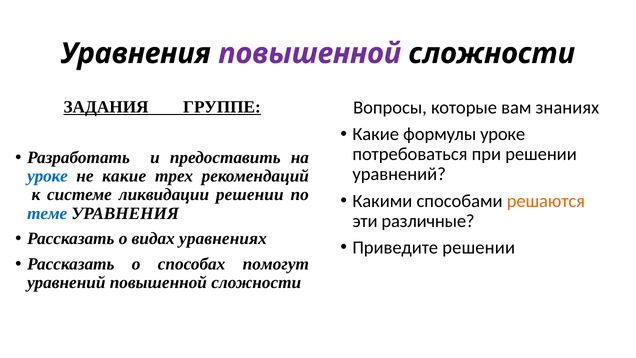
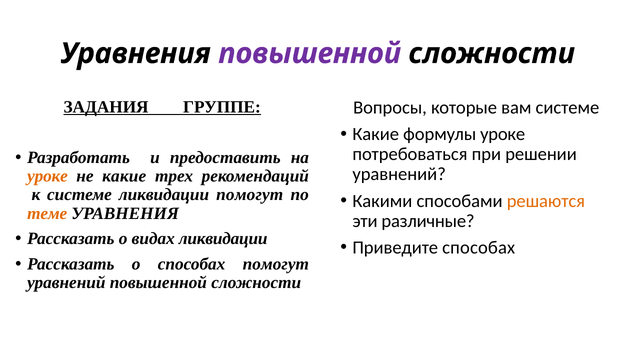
вам знаниях: знаниях -> системе
уроке at (48, 176) colour: blue -> orange
ликвидации решении: решении -> помогут
теме colour: blue -> orange
видах уравнениях: уравнениях -> ликвидации
Приведите решении: решении -> способах
